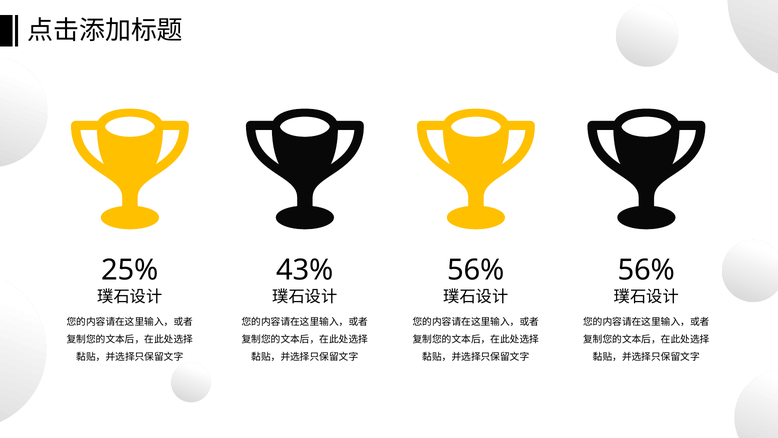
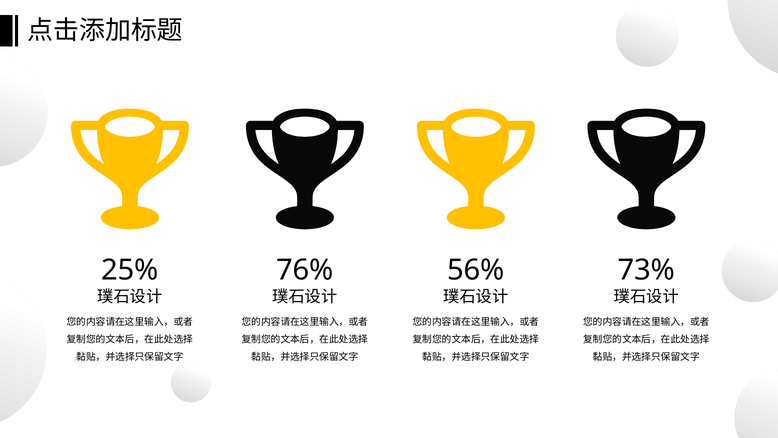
43%: 43% -> 76%
56% at (646, 270): 56% -> 73%
